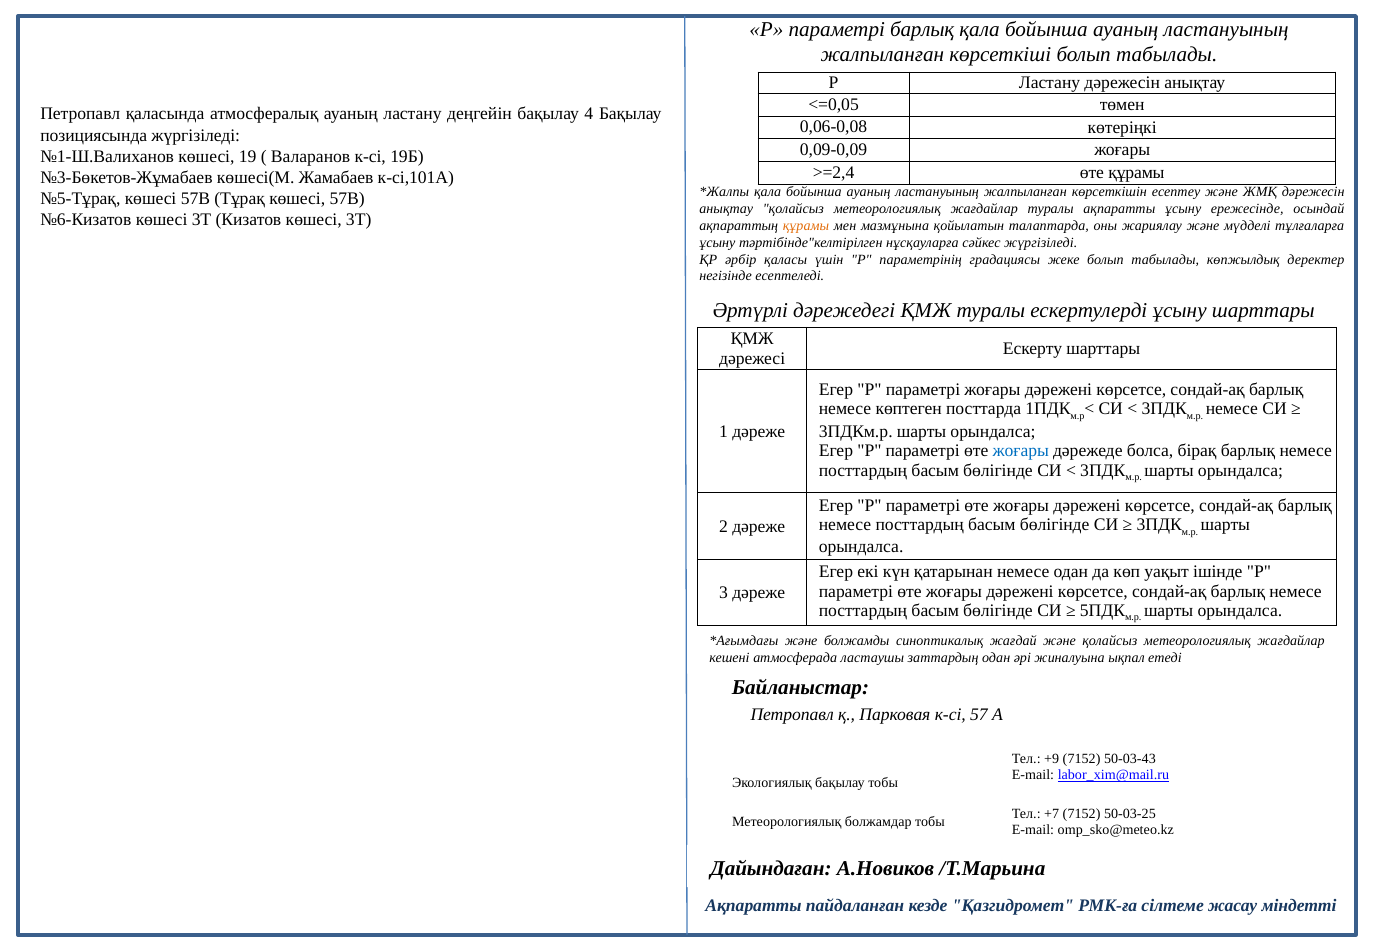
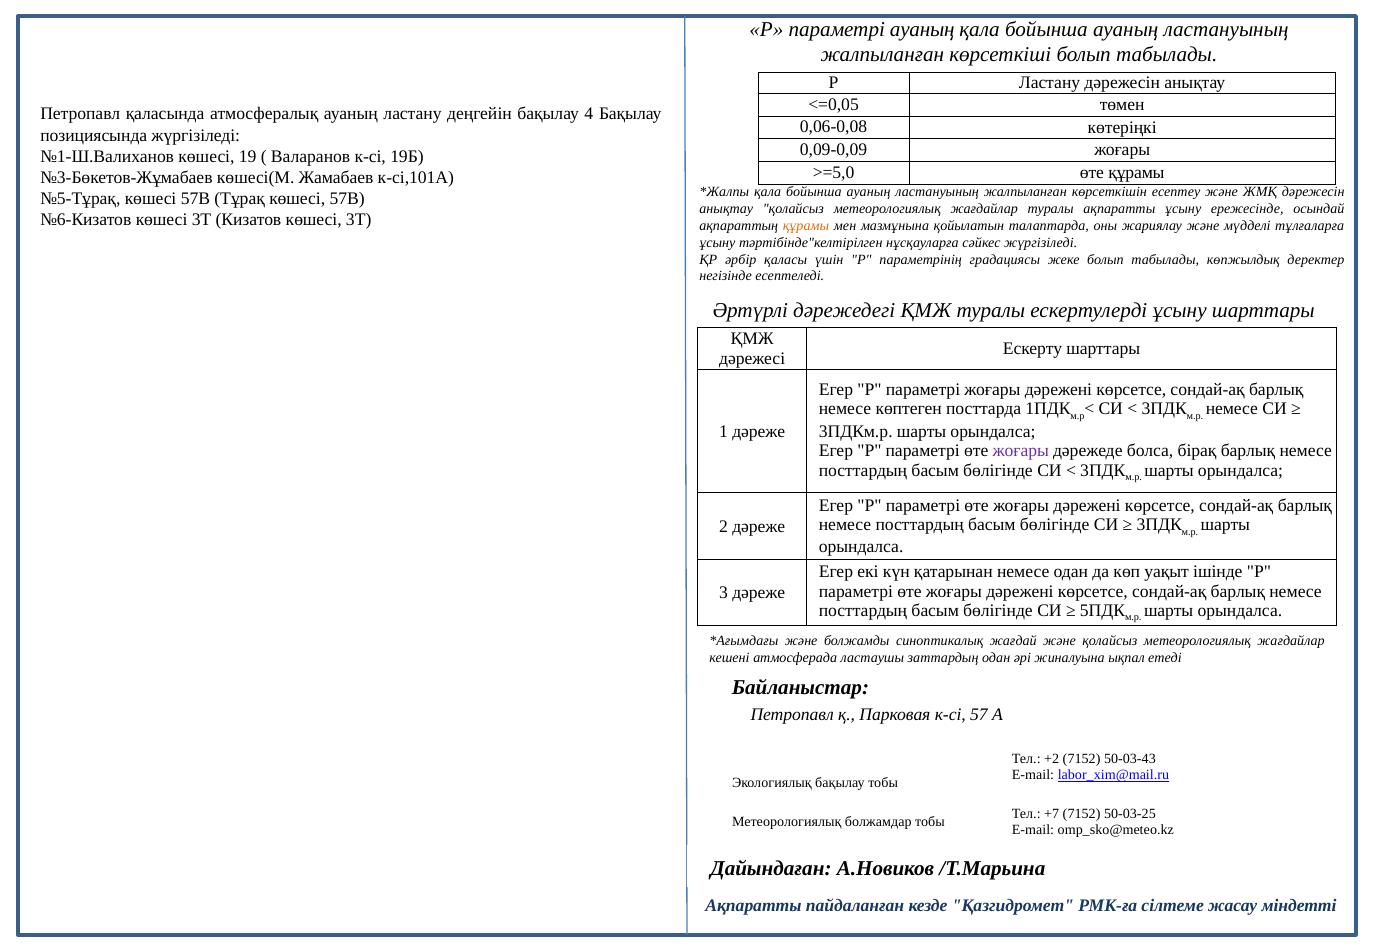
параметрі барлық: барлық -> ауаның
>=2,4: >=2,4 -> >=5,0
жоғары at (1021, 451) colour: blue -> purple
+9: +9 -> +2
